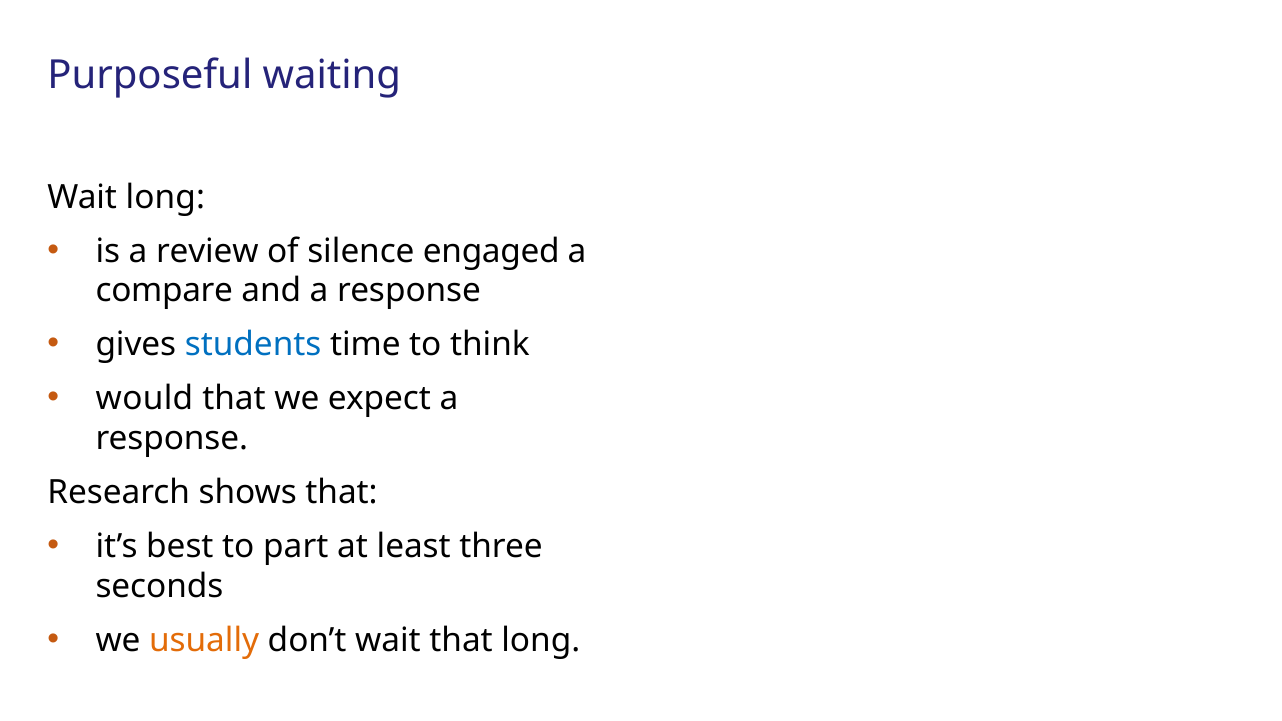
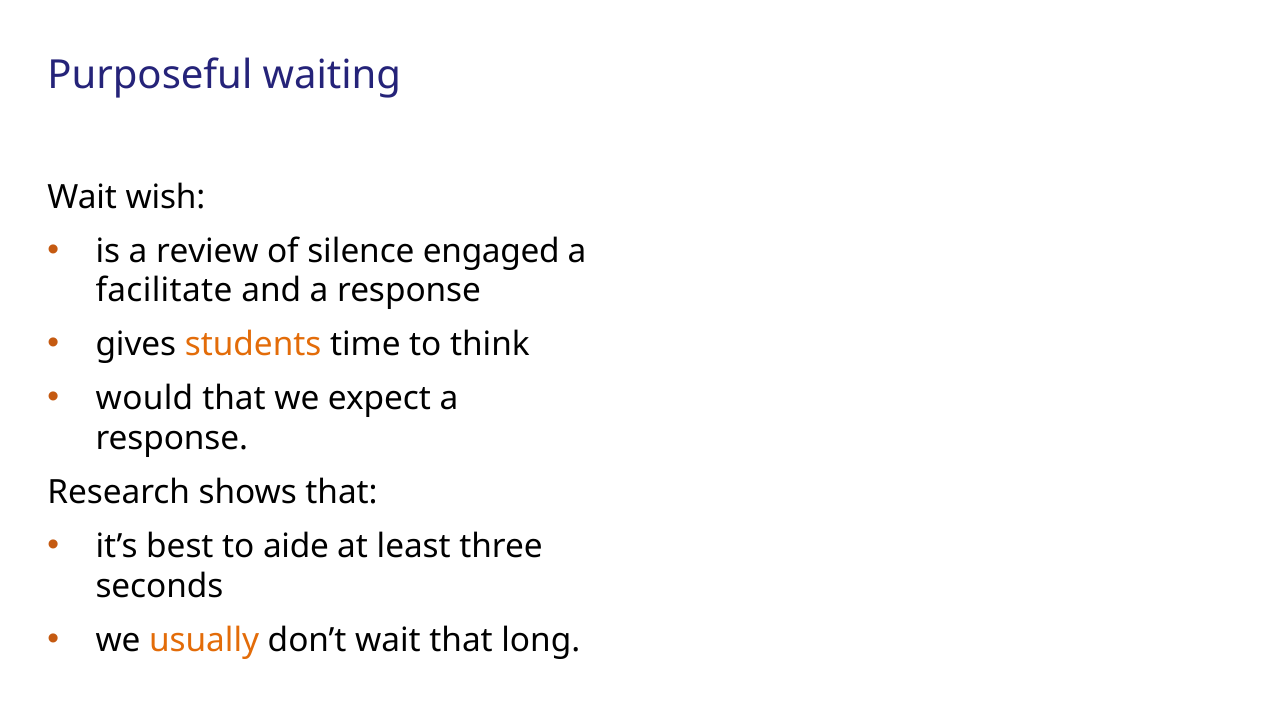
Wait long: long -> wish
compare: compare -> facilitate
students colour: blue -> orange
part: part -> aide
